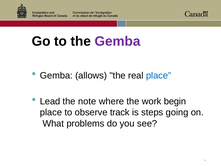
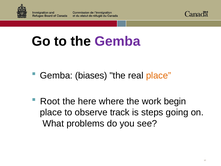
allows: allows -> biases
place at (159, 75) colour: blue -> orange
Lead: Lead -> Root
note: note -> here
